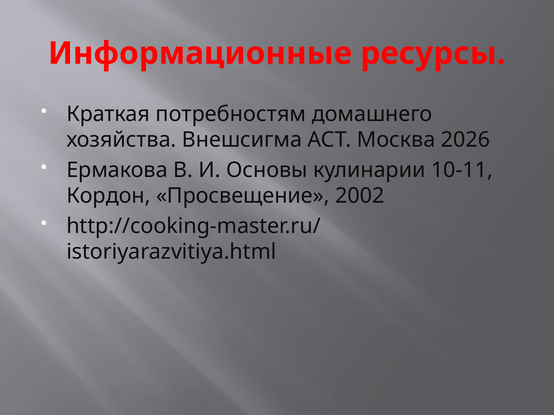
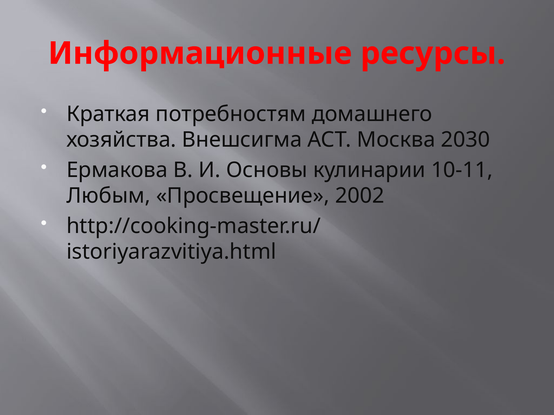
2026: 2026 -> 2030
Кордон: Кордон -> Любым
